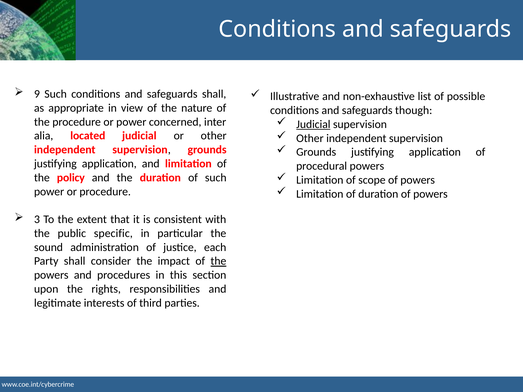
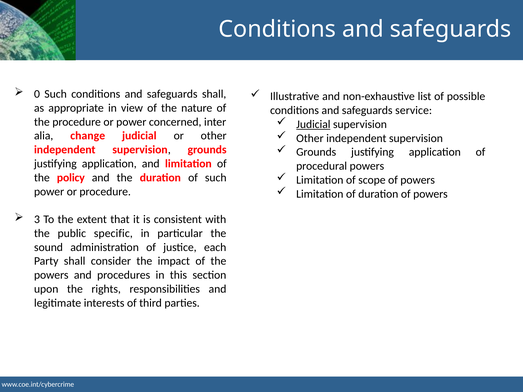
9: 9 -> 0
though: though -> service
located: located -> change
the at (218, 261) underline: present -> none
